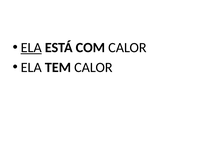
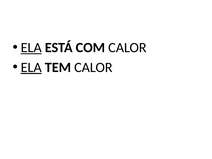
ELA at (31, 67) underline: none -> present
